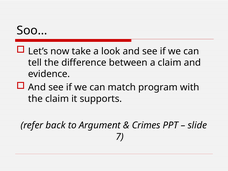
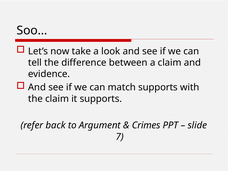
match program: program -> supports
